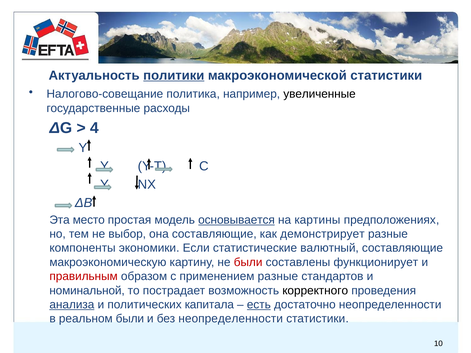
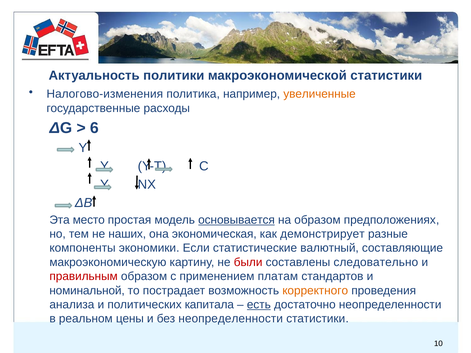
политики underline: present -> none
Налогово-совещание: Налогово-совещание -> Налогово-изменения
увеличенные colour: black -> orange
4: 4 -> 6
на картины: картины -> образом
выбор: выбор -> наших
она составляющие: составляющие -> экономическая
функционирует: функционирует -> следовательно
применением разные: разные -> платам
корректного colour: black -> orange
анализа underline: present -> none
реальном были: были -> цены
